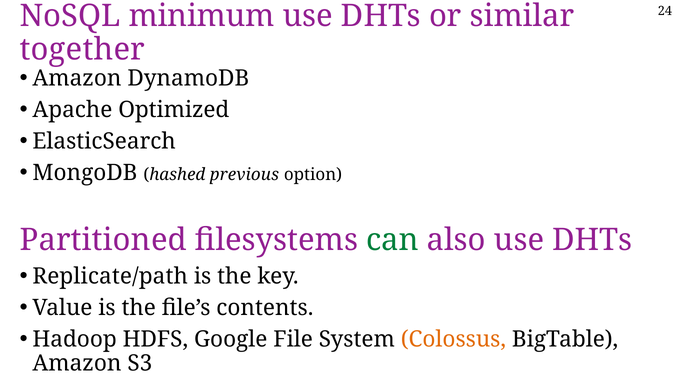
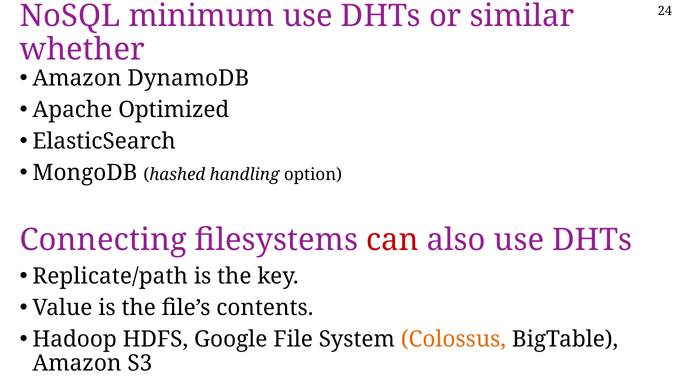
together: together -> whether
previous: previous -> handling
Partitioned: Partitioned -> Connecting
can colour: green -> red
